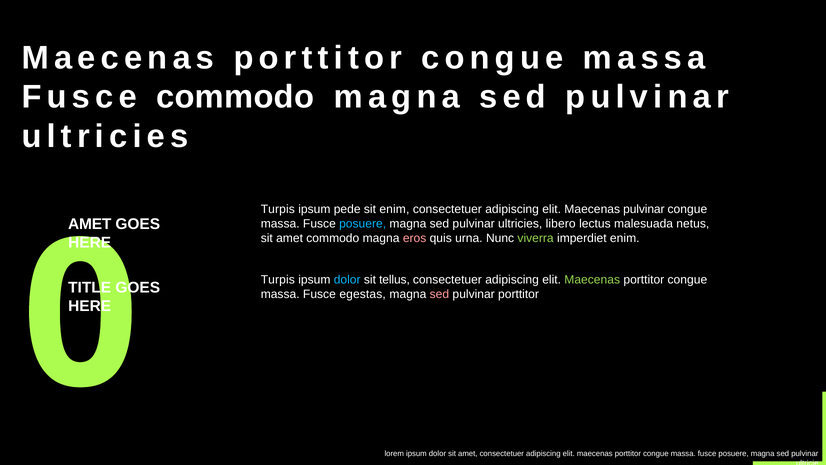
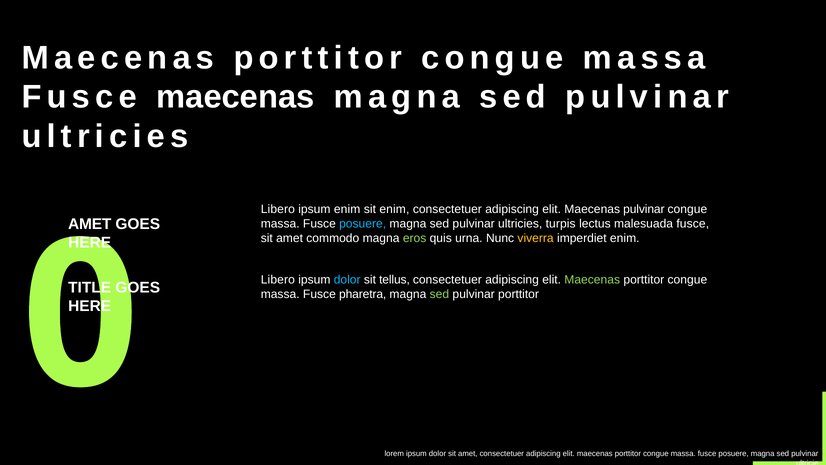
Fusce commodo: commodo -> maecenas
Turpis at (278, 209): Turpis -> Libero
ipsum pede: pede -> enim
libero: libero -> turpis
malesuada netus: netus -> fusce
eros colour: pink -> light green
viverra colour: light green -> yellow
Turpis at (278, 280): Turpis -> Libero
egestas: egestas -> pharetra
sed at (439, 294) colour: pink -> light green
